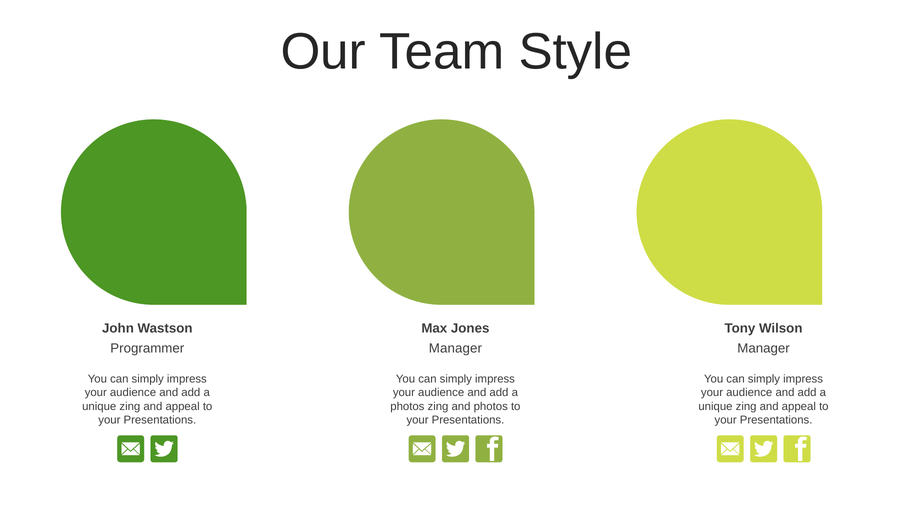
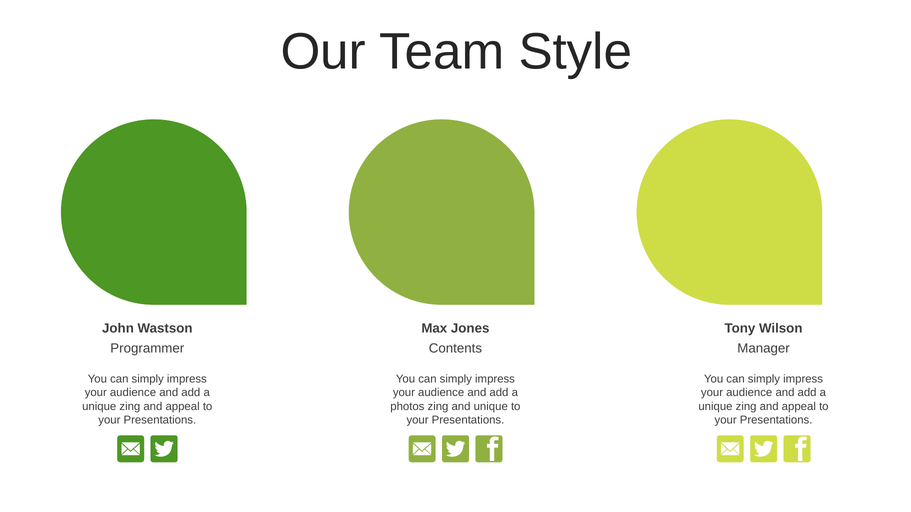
Manager at (455, 349): Manager -> Contents
and photos: photos -> unique
